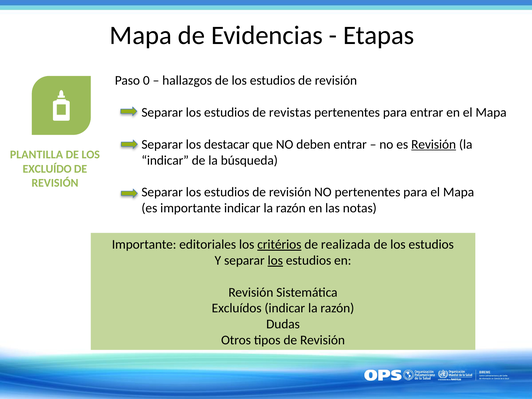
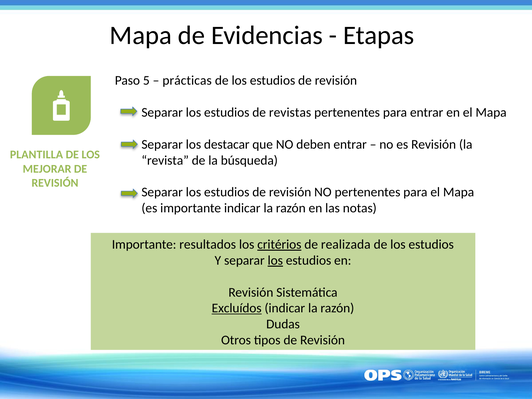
0: 0 -> 5
hallazgos: hallazgos -> prácticas
Revisión at (434, 144) underline: present -> none
indicar at (165, 160): indicar -> revista
EXCLUÍDO: EXCLUÍDO -> MEJORAR
editoriales: editoriales -> resultados
Excluídos underline: none -> present
